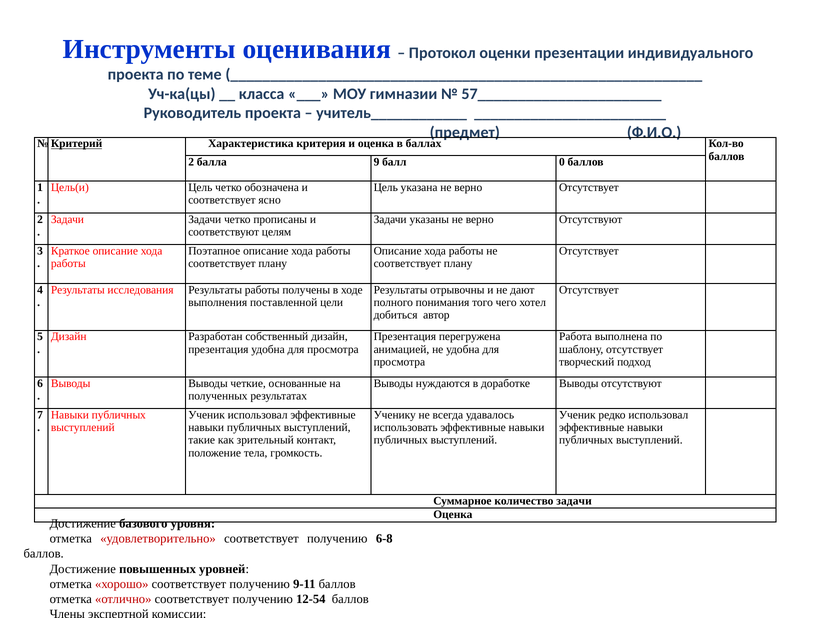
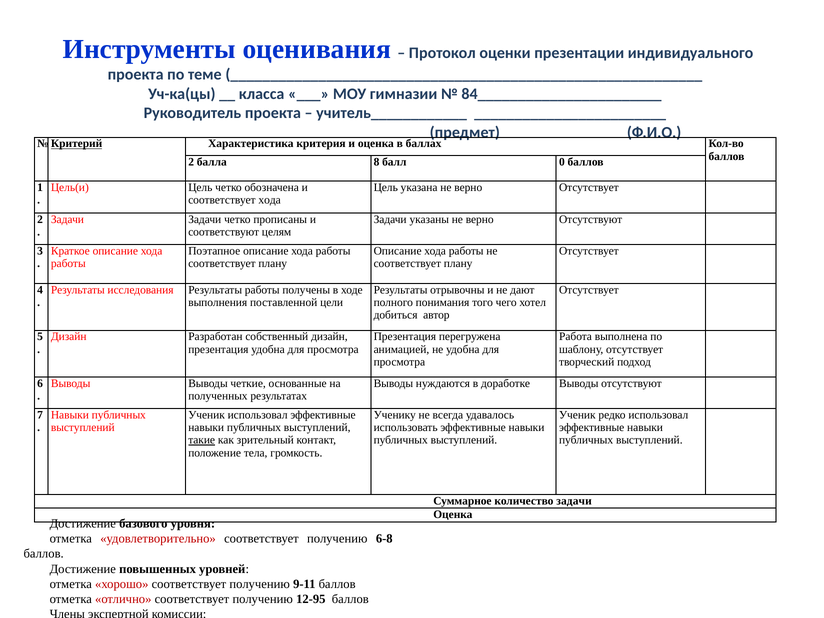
57_______________________: 57_______________________ -> 84_______________________
9: 9 -> 8
соответствует ясно: ясно -> хода
такие underline: none -> present
12-54: 12-54 -> 12-95
